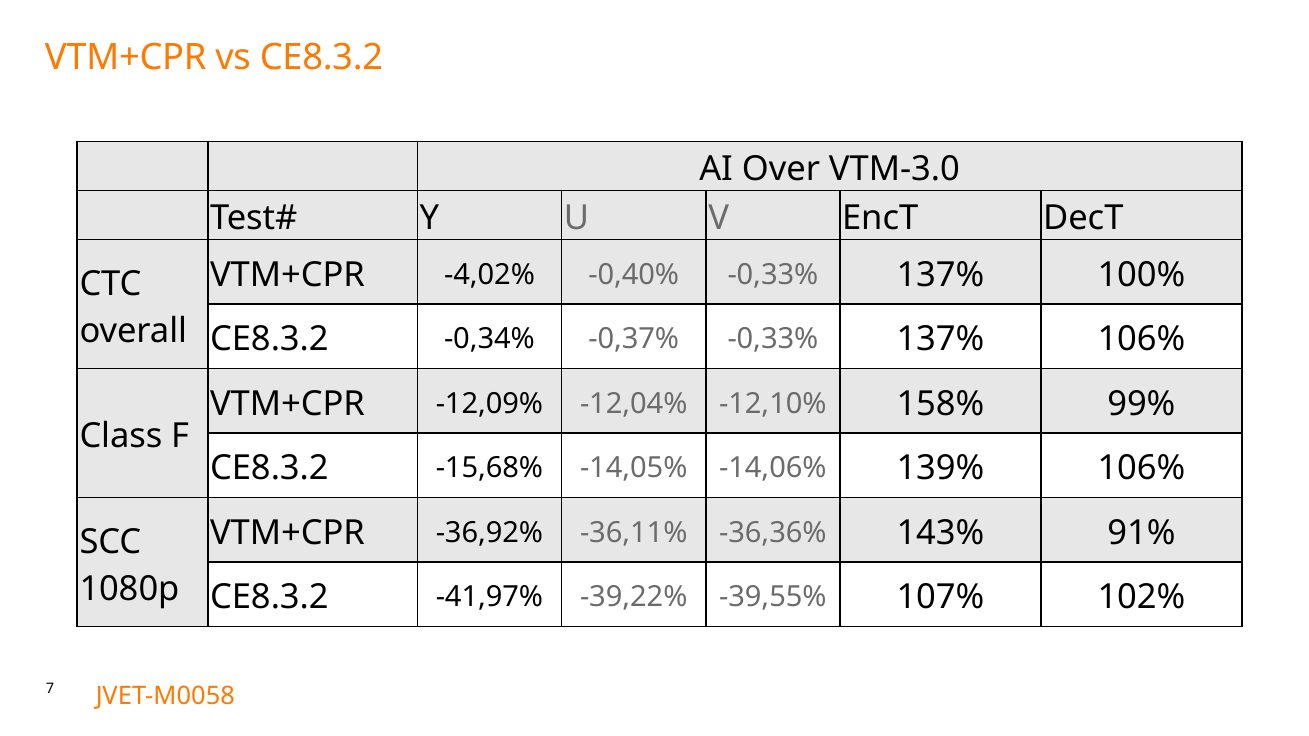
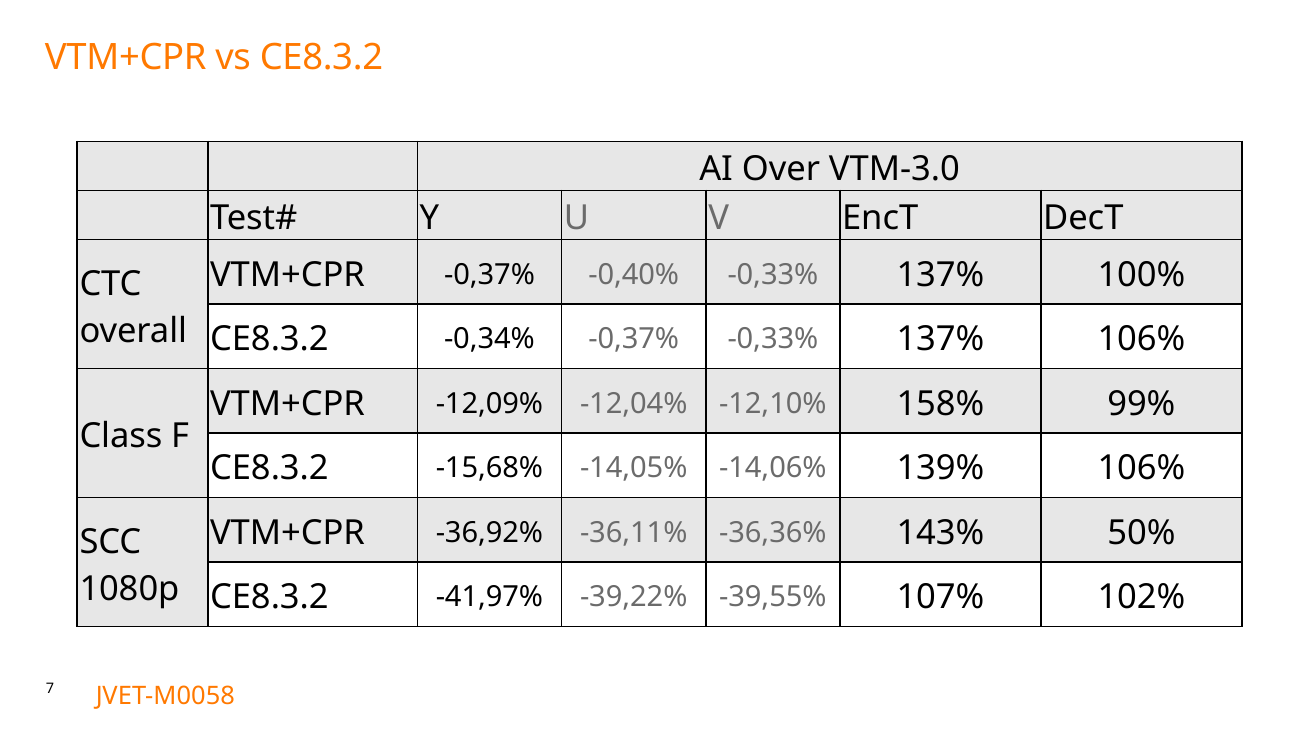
VTM+CPR -4,02%: -4,02% -> -0,37%
91%: 91% -> 50%
